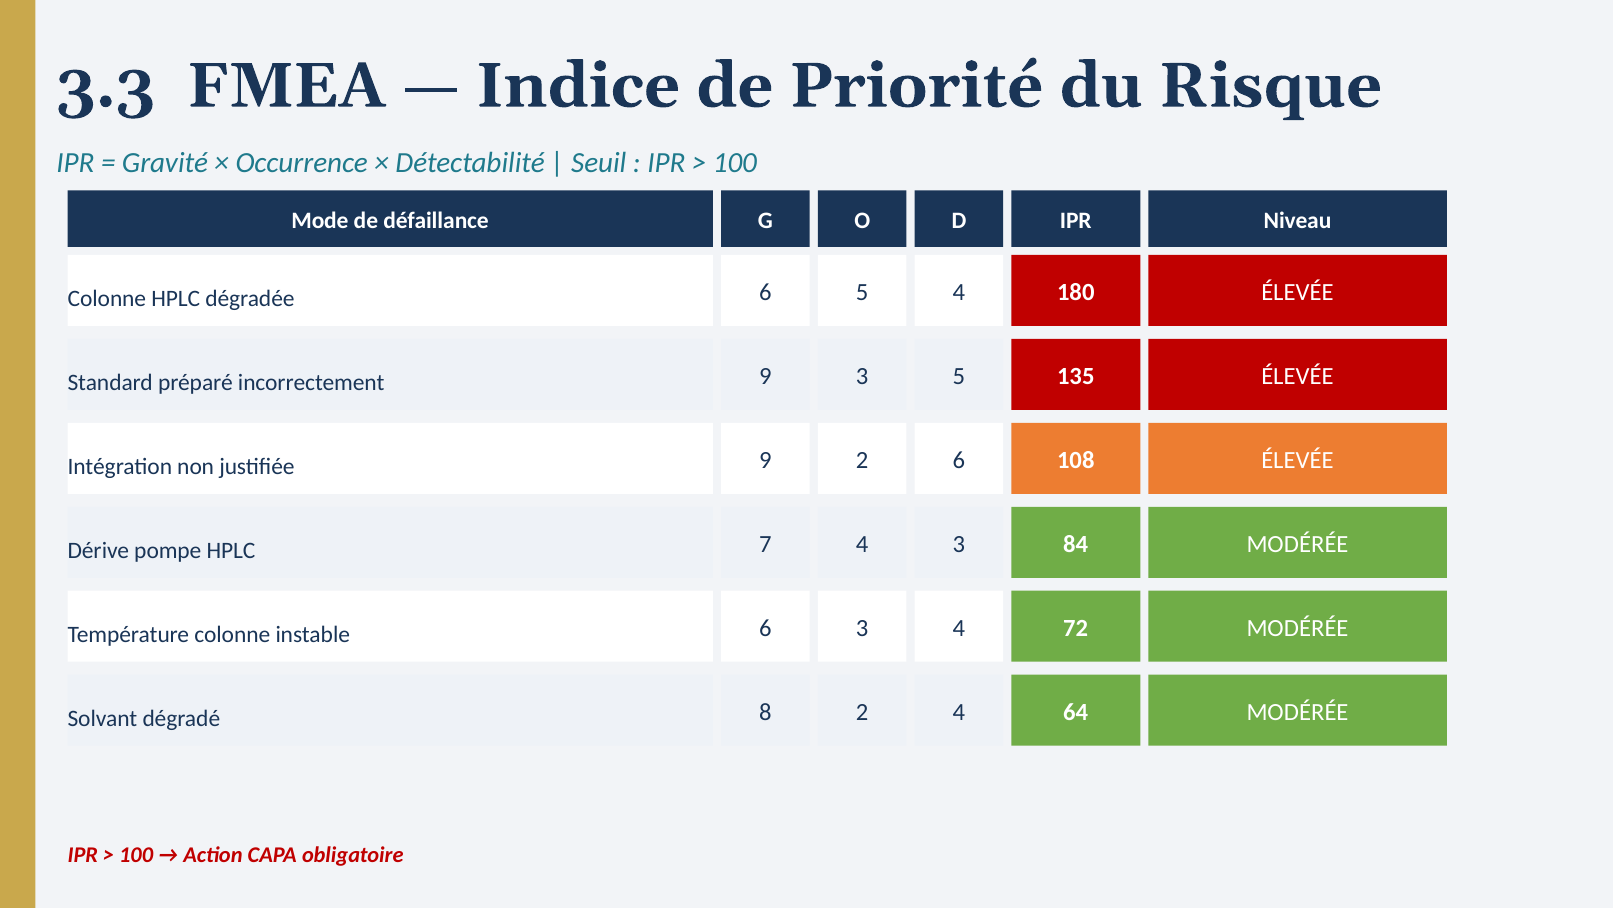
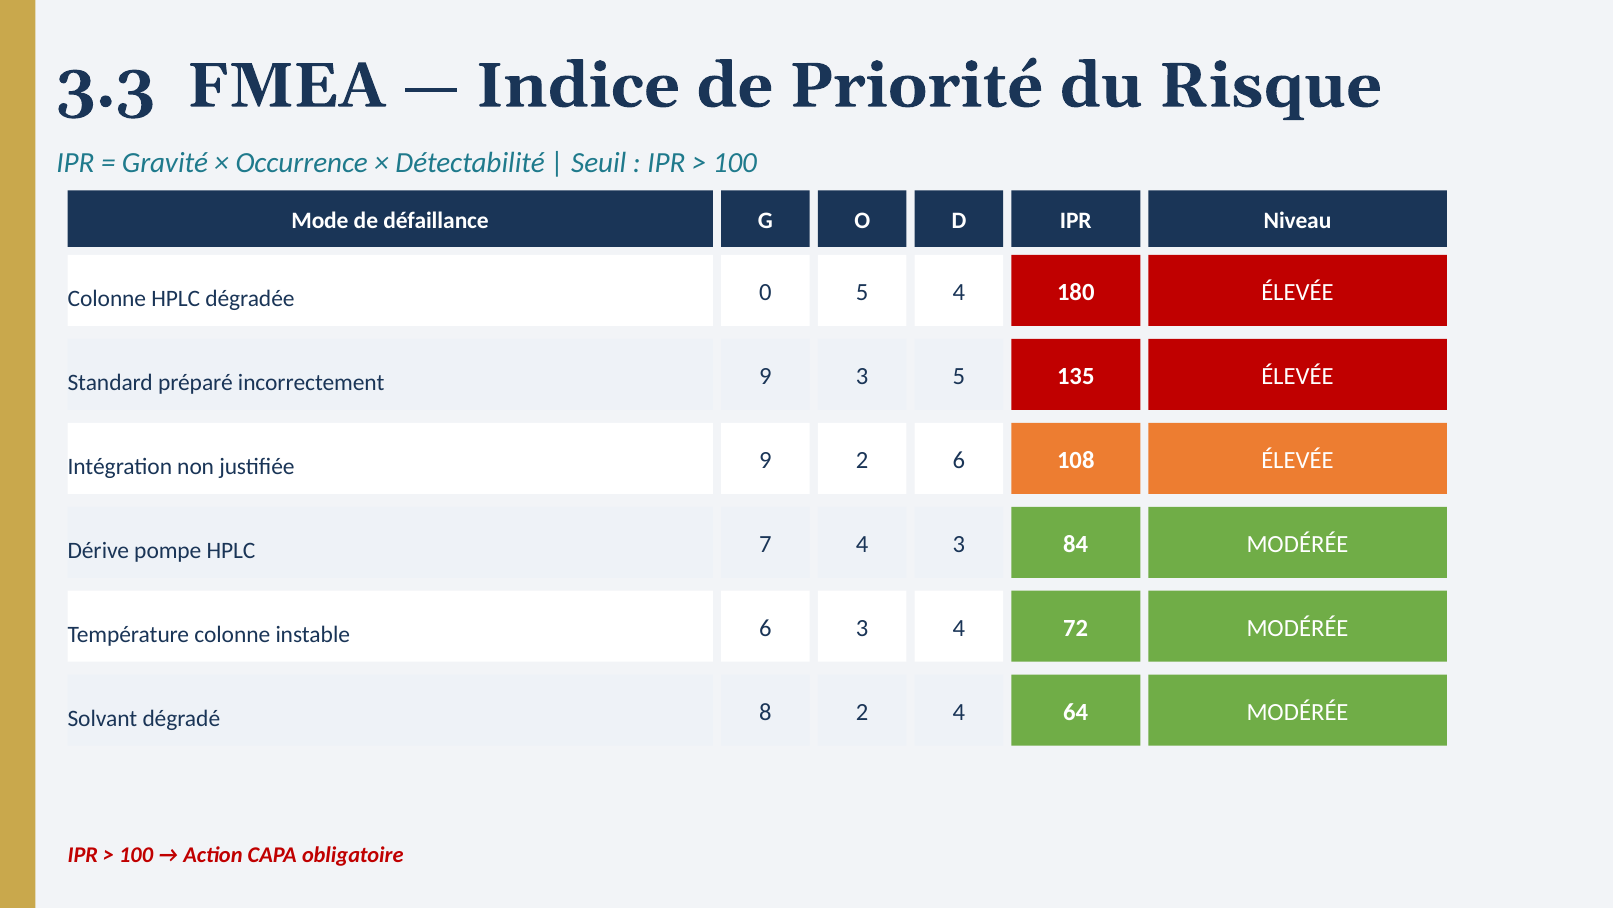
dégradée 6: 6 -> 0
